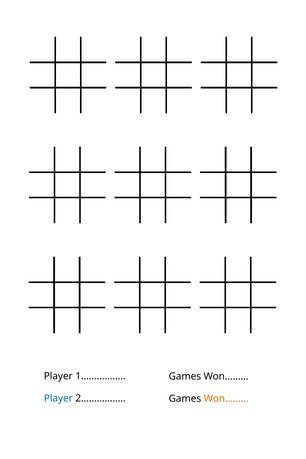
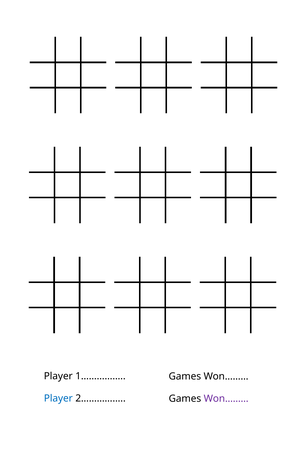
Won……… at (226, 399) colour: orange -> purple
